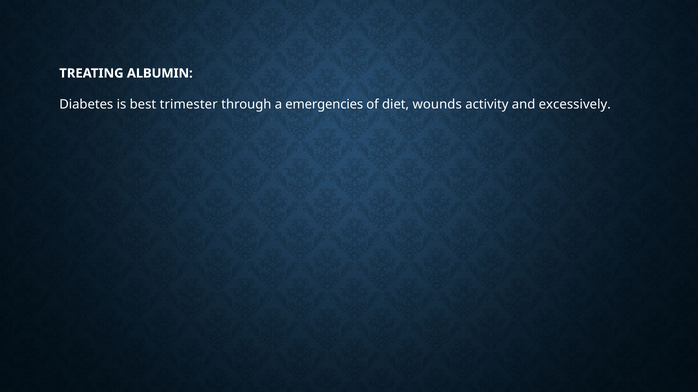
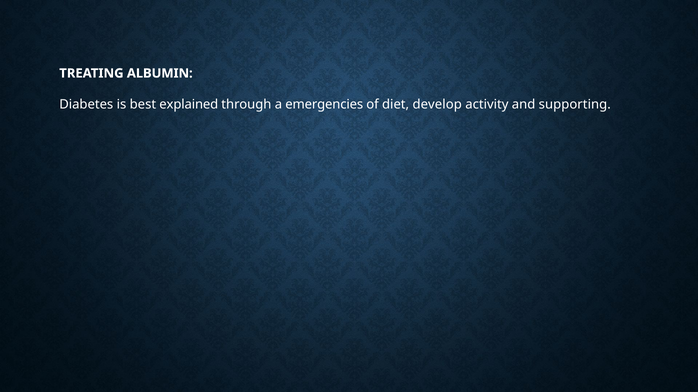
trimester: trimester -> explained
wounds: wounds -> develop
excessively: excessively -> supporting
